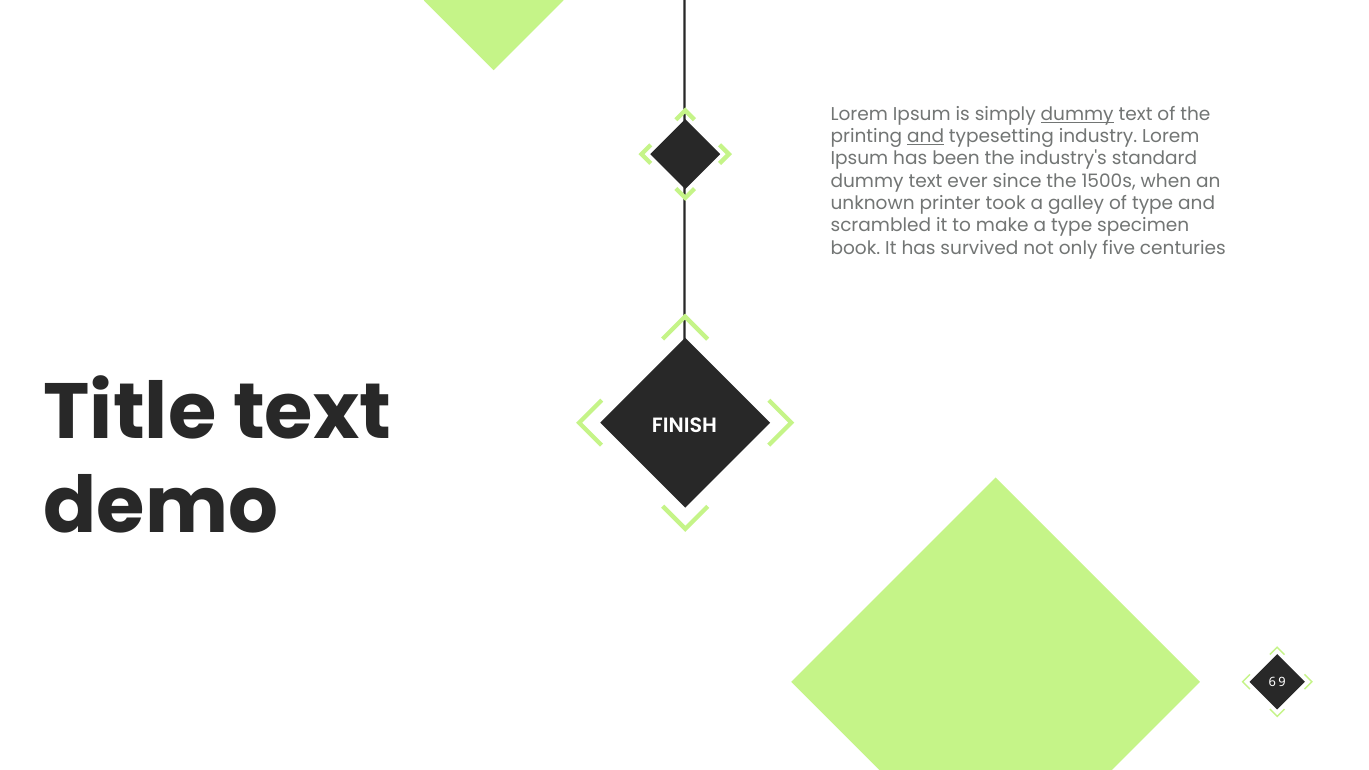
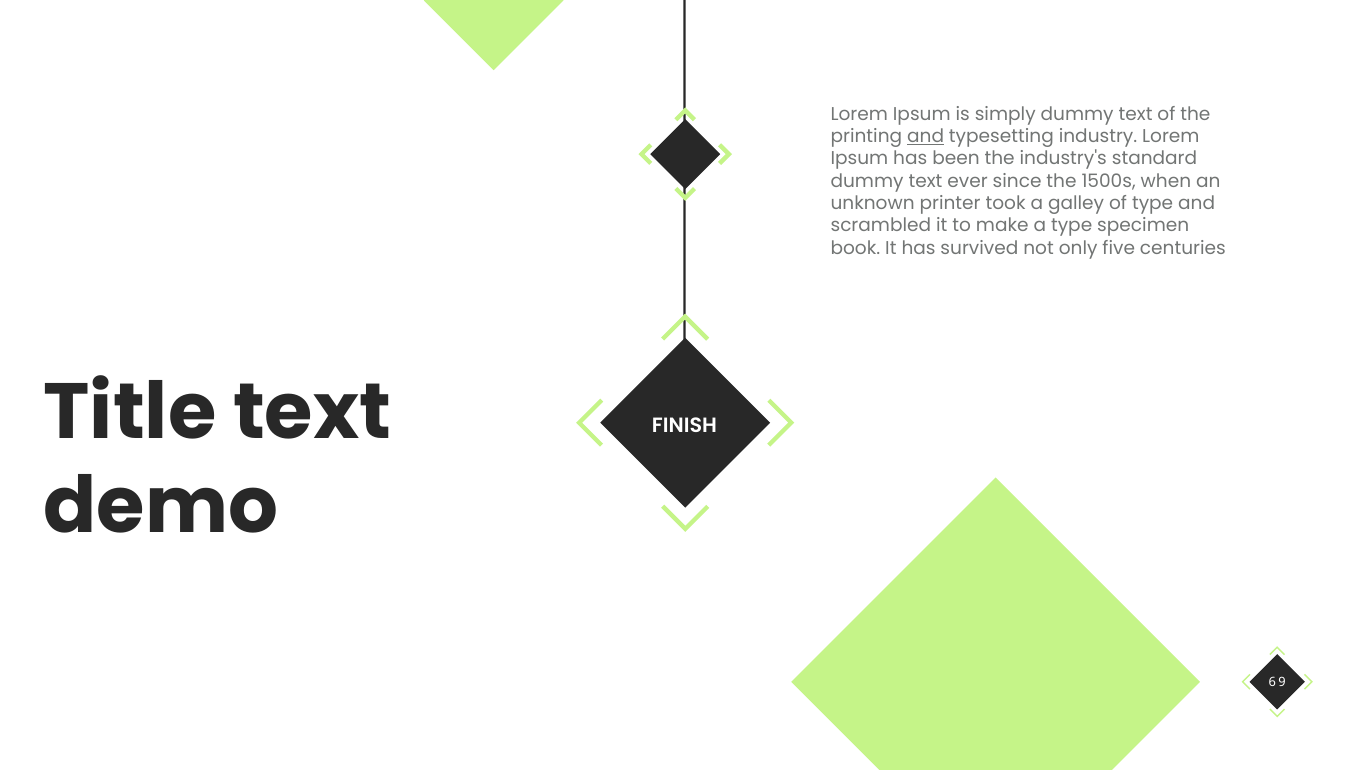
dummy at (1077, 114) underline: present -> none
